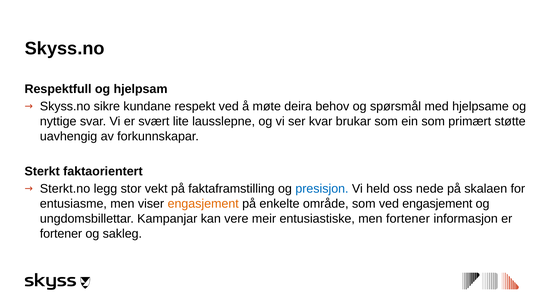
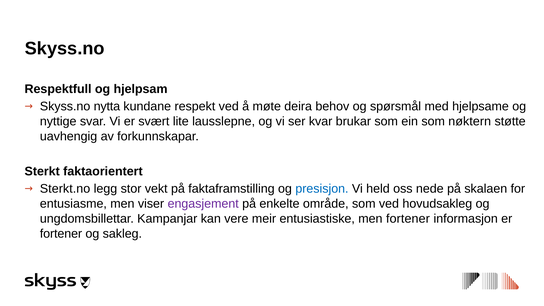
sikre: sikre -> nytta
primært: primært -> nøktern
engasjement at (203, 204) colour: orange -> purple
ved engasjement: engasjement -> hovudsakleg
